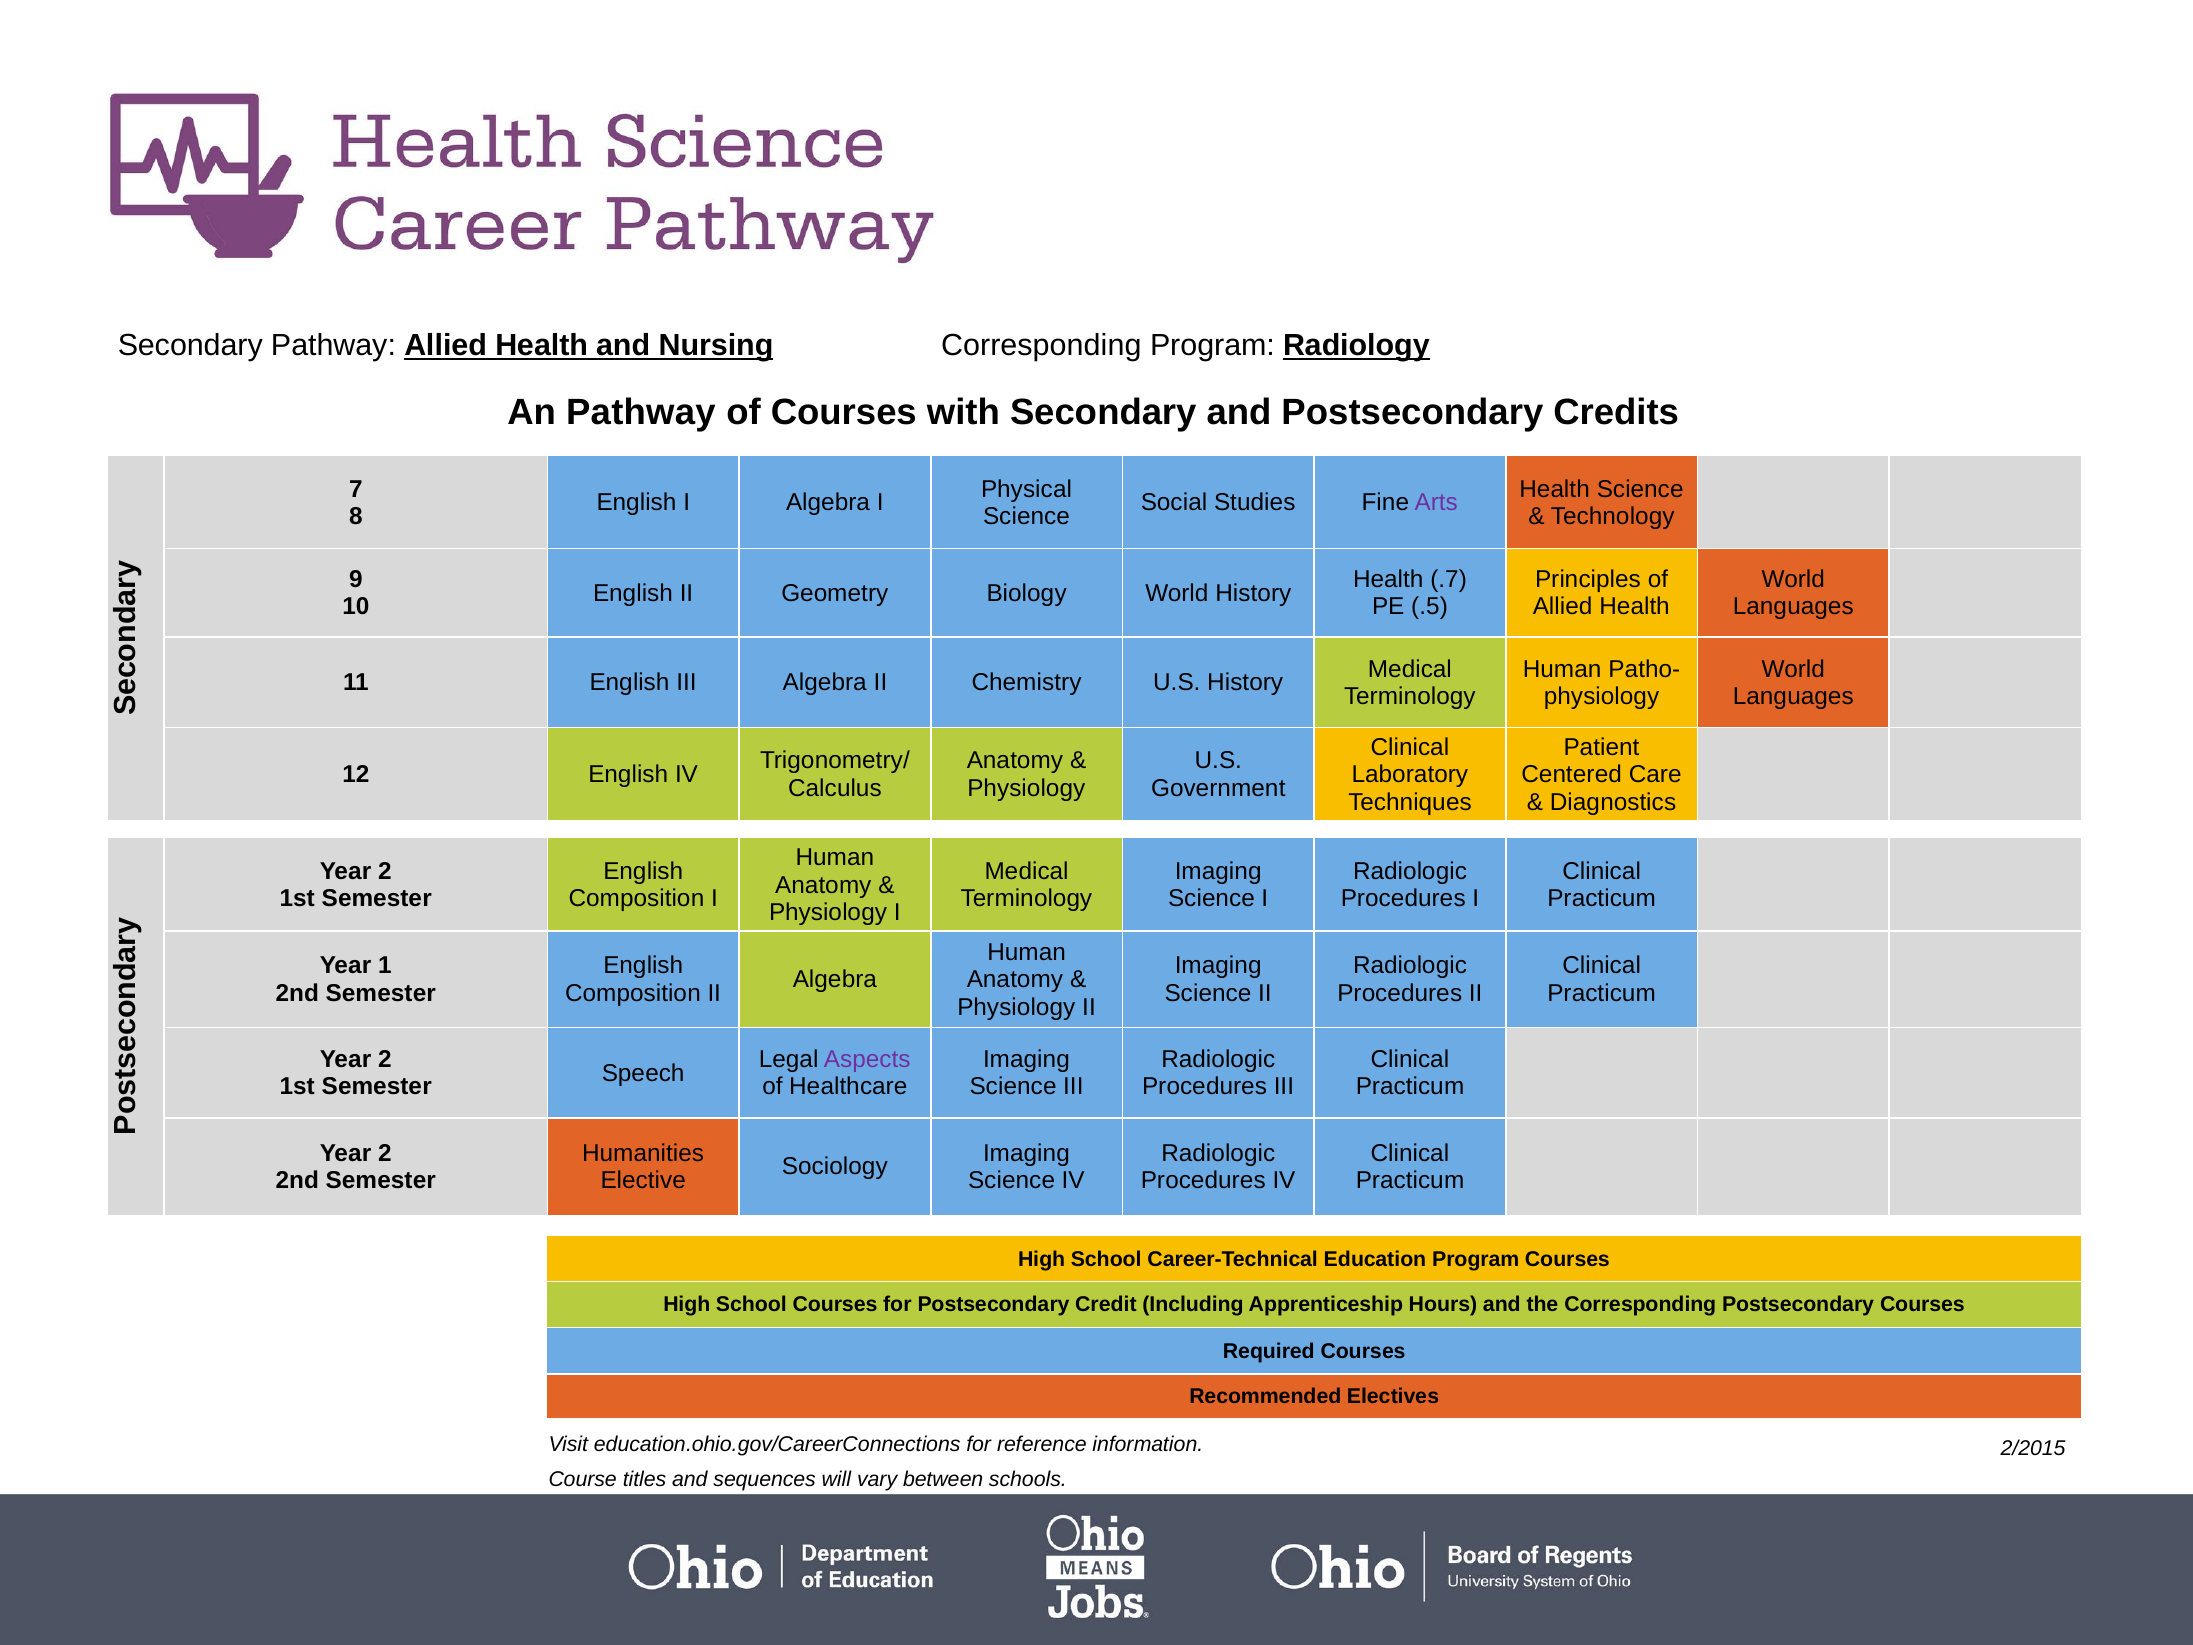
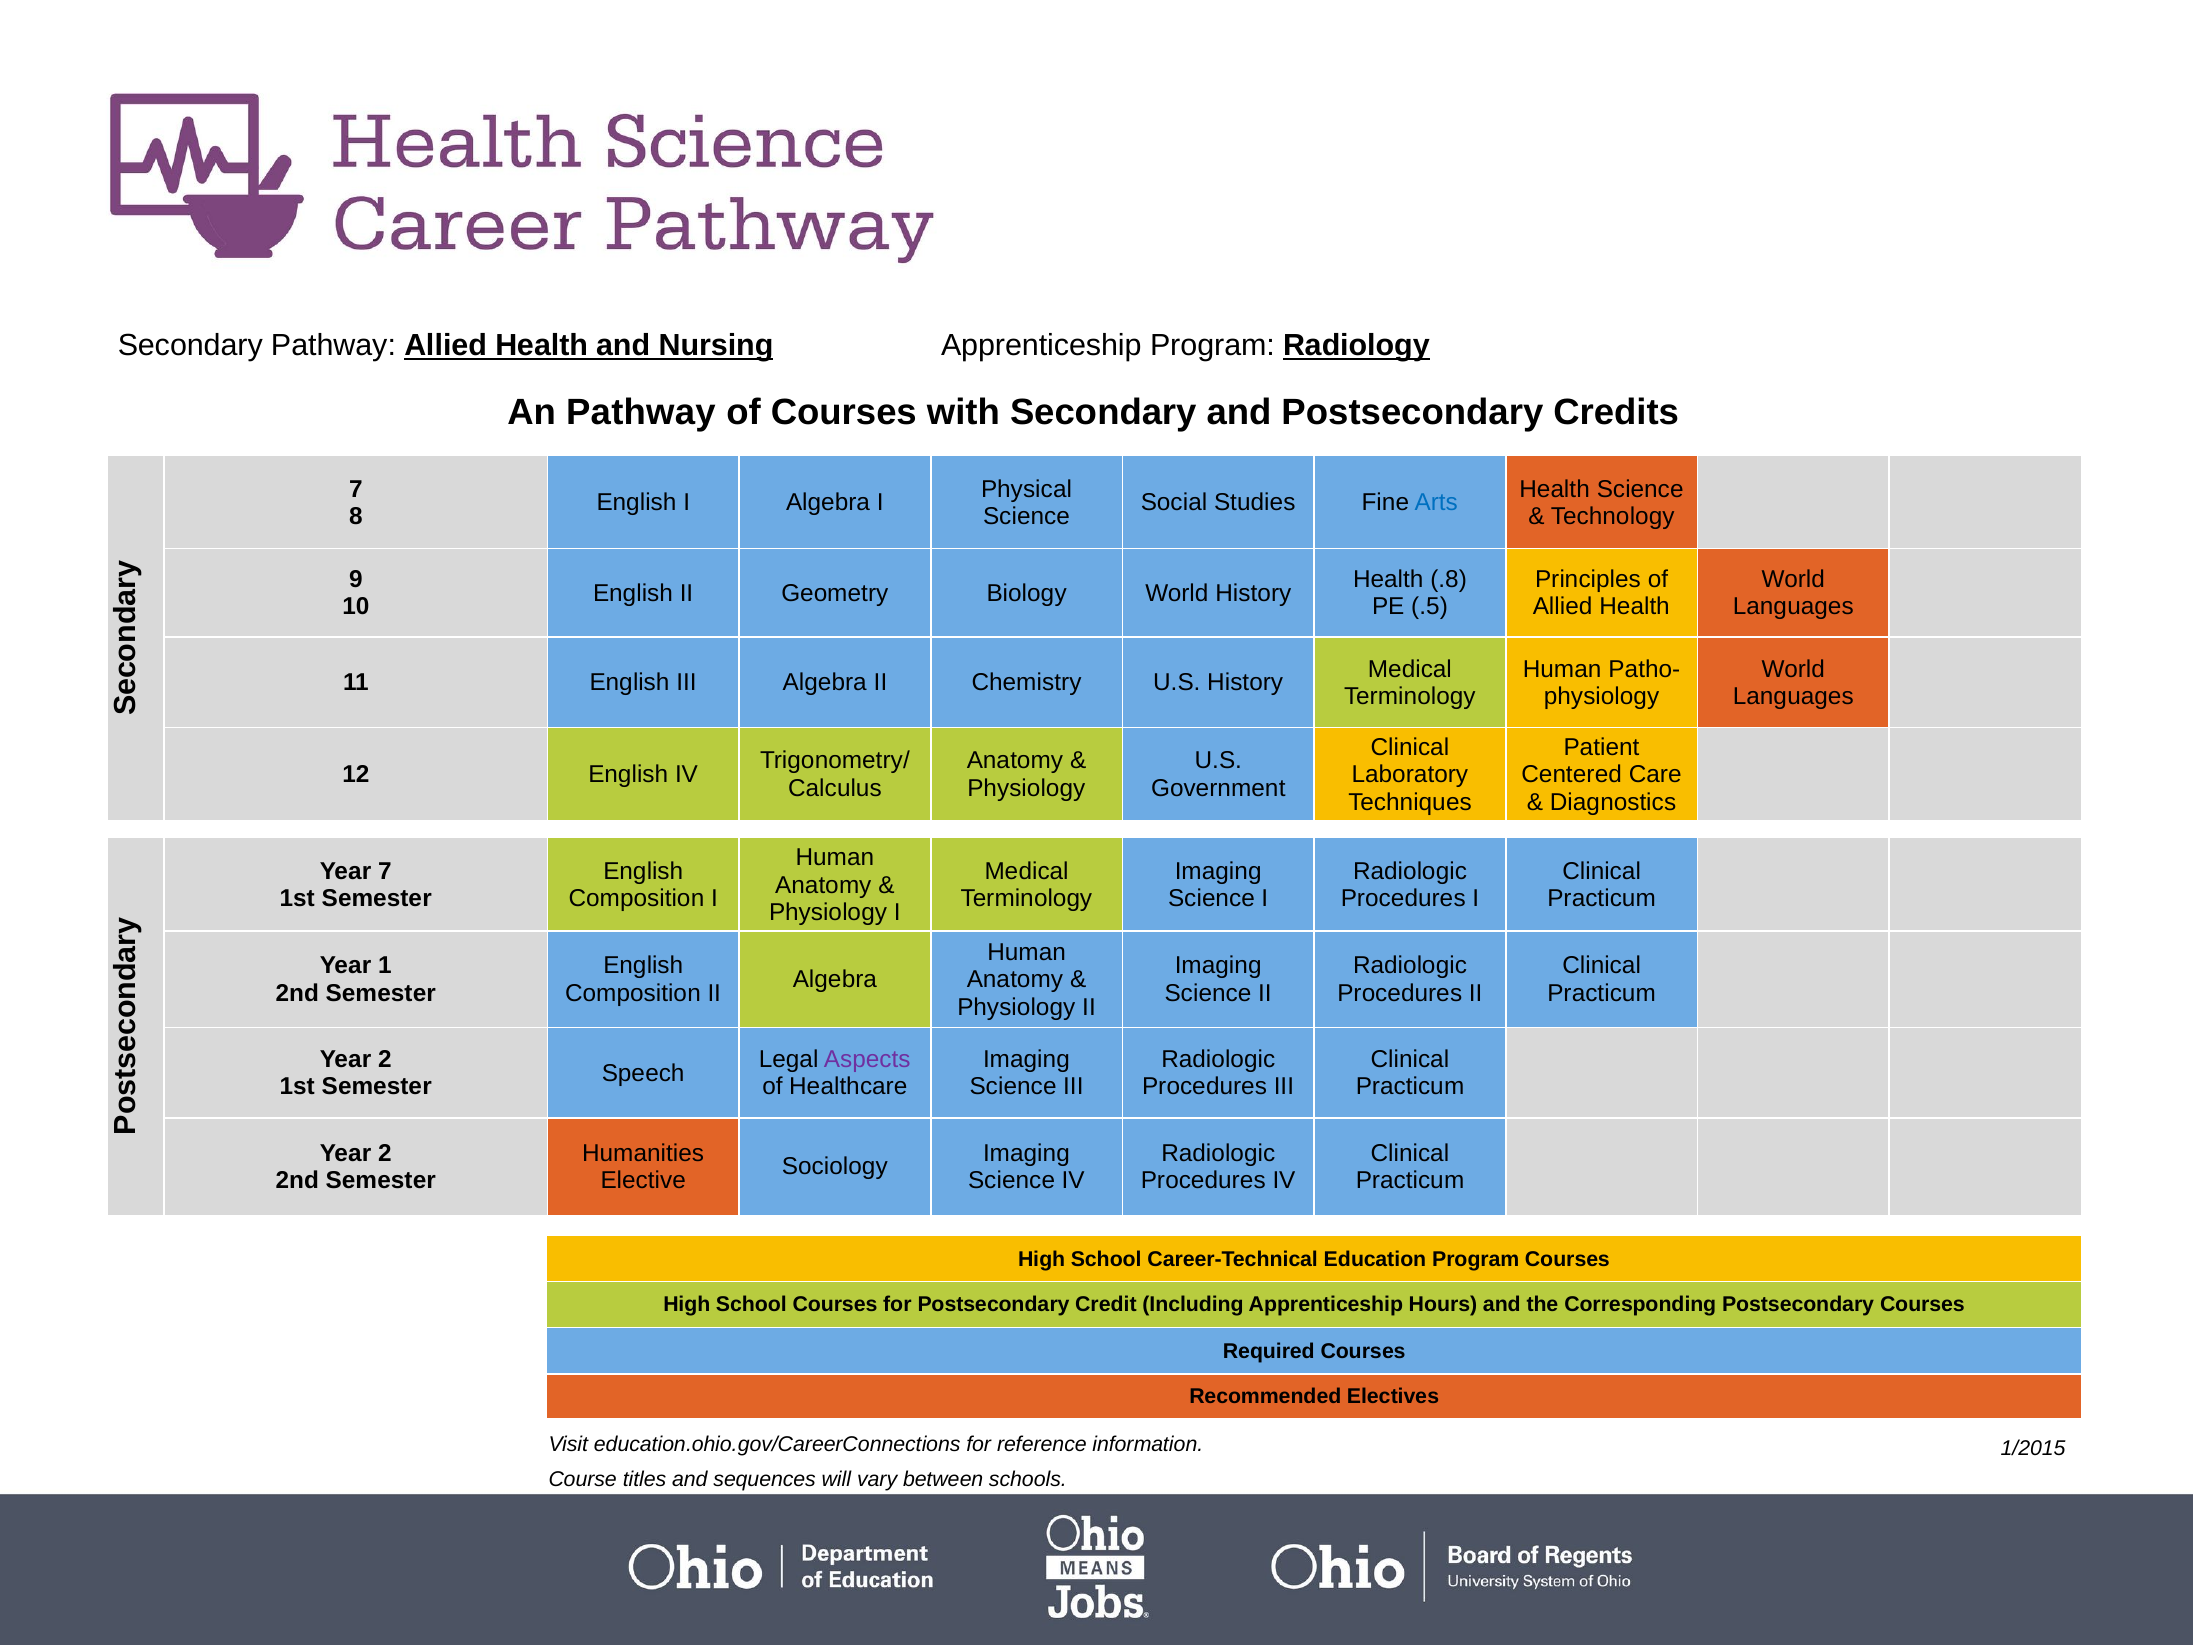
Nursing Corresponding: Corresponding -> Apprenticeship
Arts colour: purple -> blue
.7: .7 -> .8
2 at (385, 871): 2 -> 7
2/2015: 2/2015 -> 1/2015
